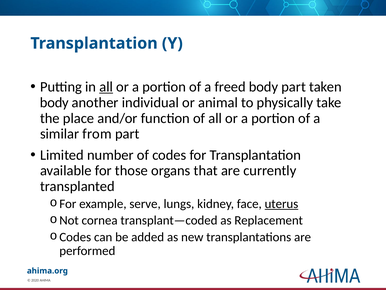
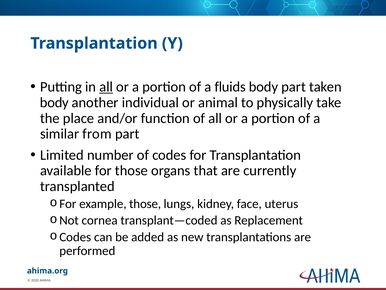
freed: freed -> fluids
example serve: serve -> those
uterus underline: present -> none
